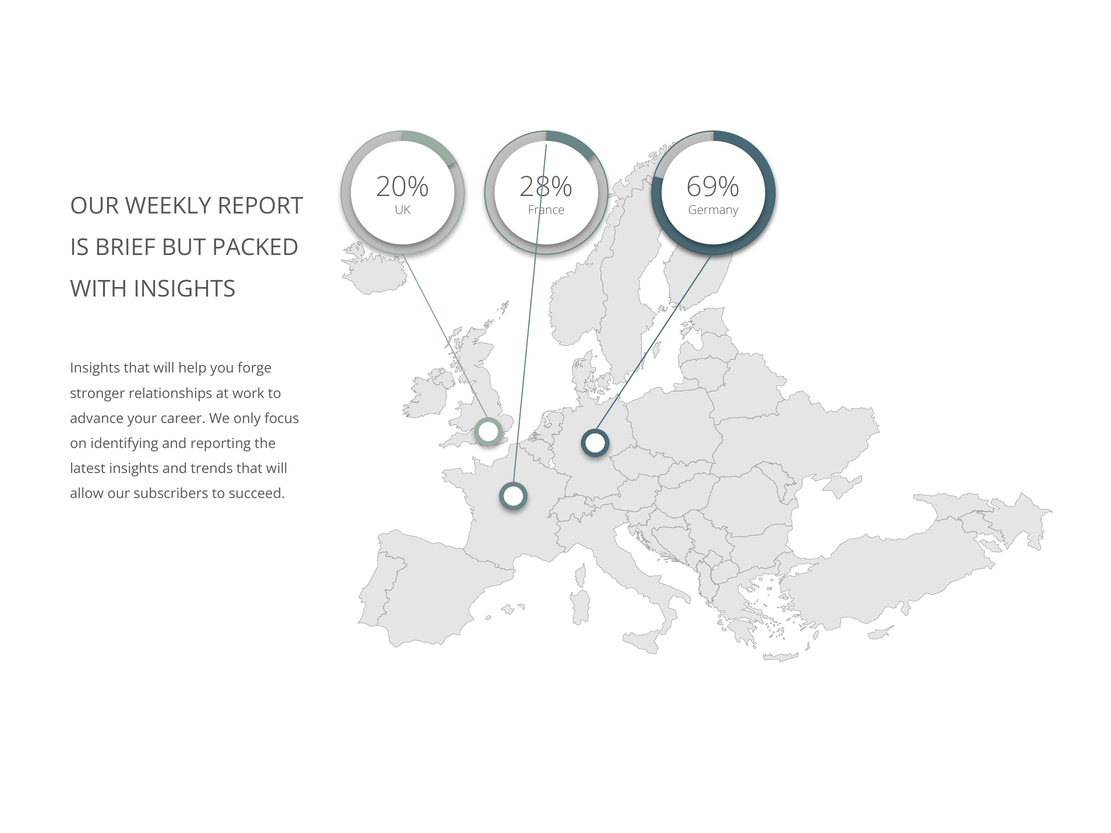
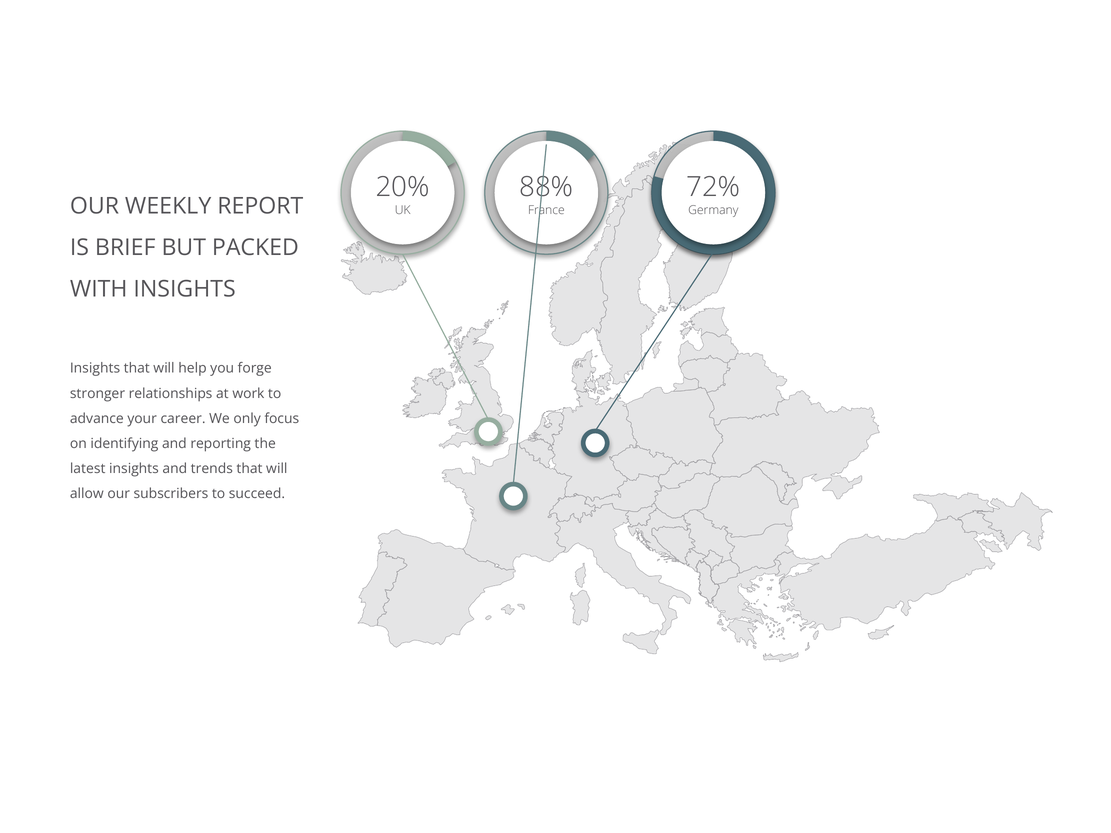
28%: 28% -> 88%
69%: 69% -> 72%
